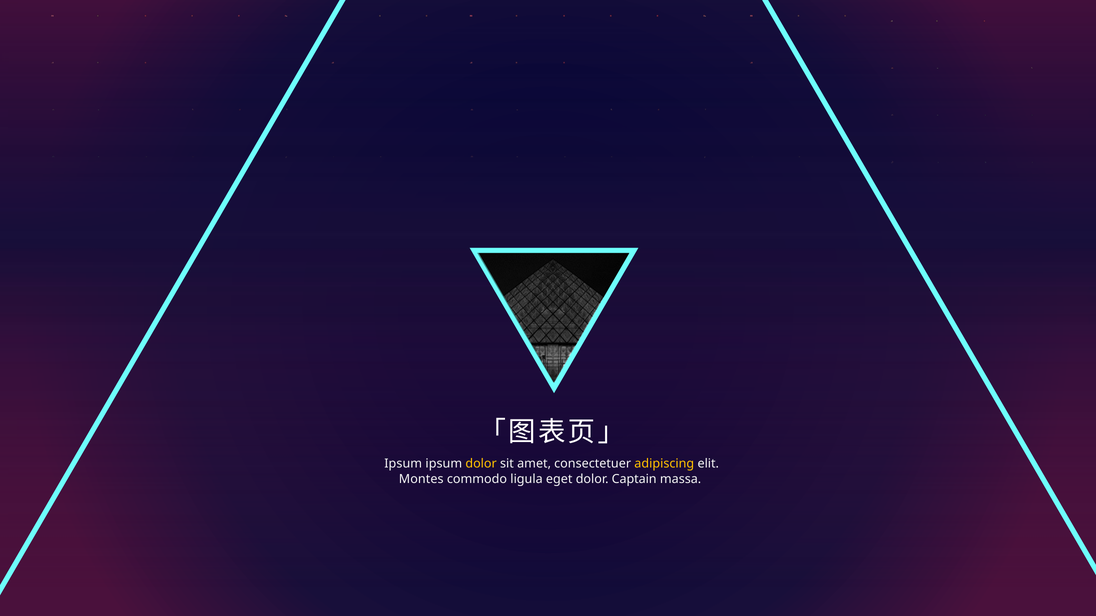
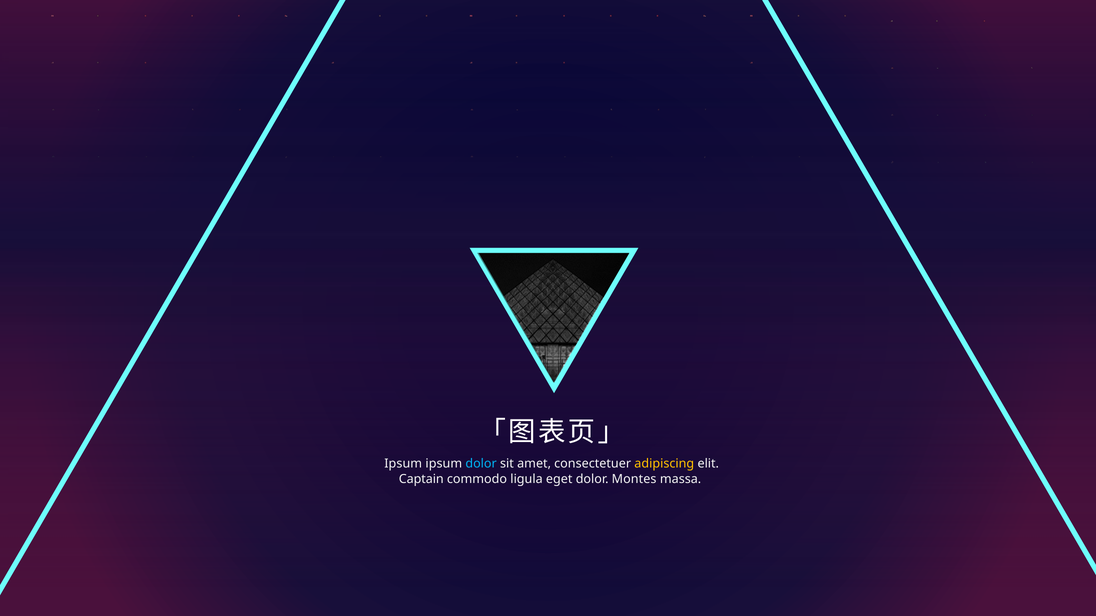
dolor at (481, 464) colour: yellow -> light blue
Montes: Montes -> Captain
Captain: Captain -> Montes
